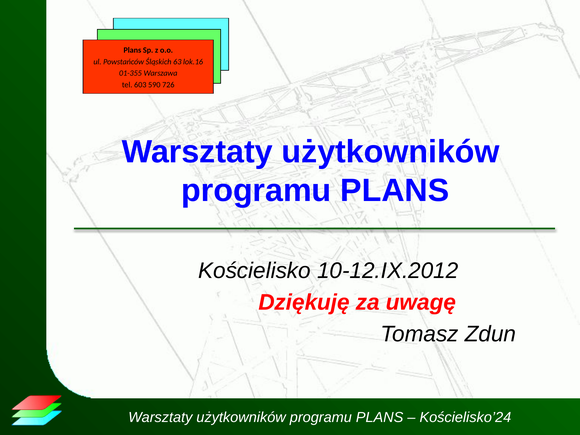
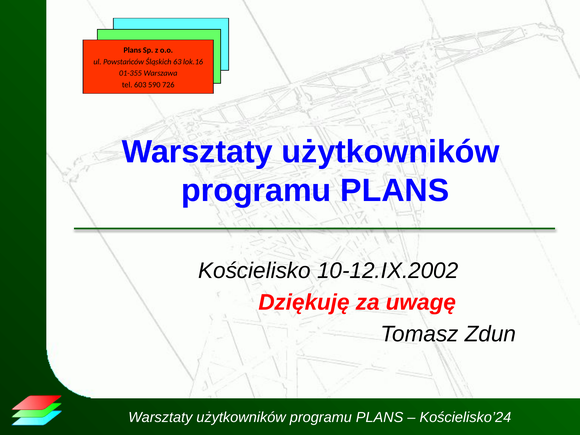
10-12.IX.2012: 10-12.IX.2012 -> 10-12.IX.2002
